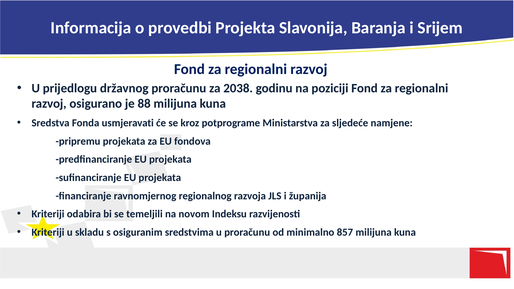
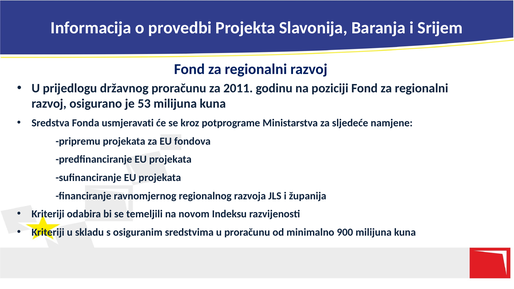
2038: 2038 -> 2011
88: 88 -> 53
857: 857 -> 900
